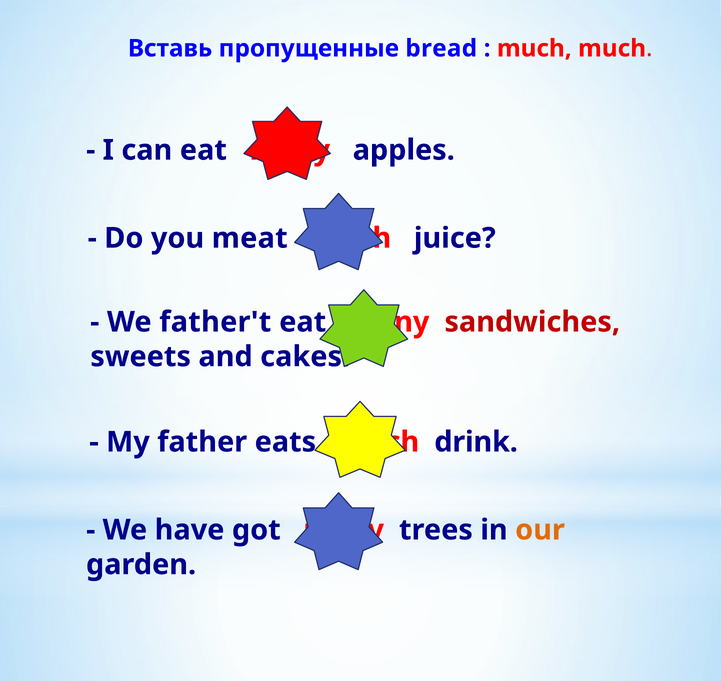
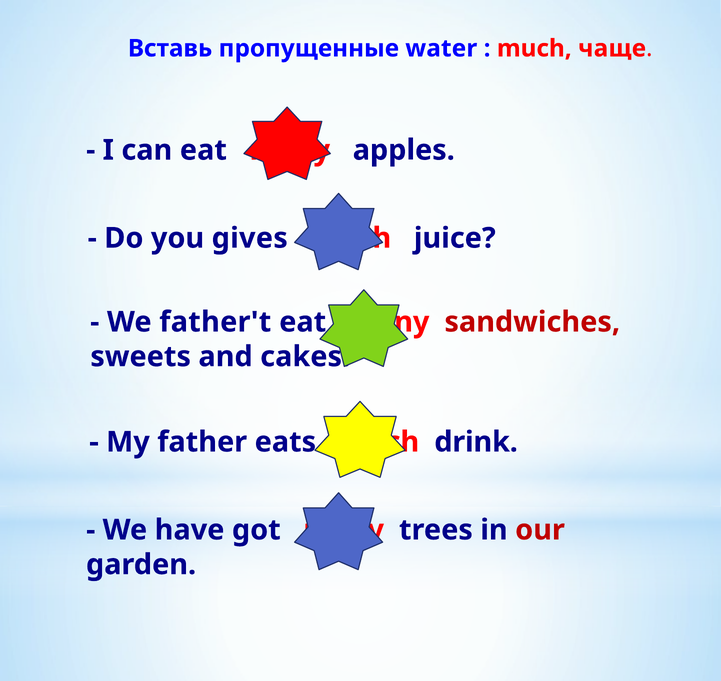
bread: bread -> water
much much: much -> чаще
meat: meat -> gives
our colour: orange -> red
